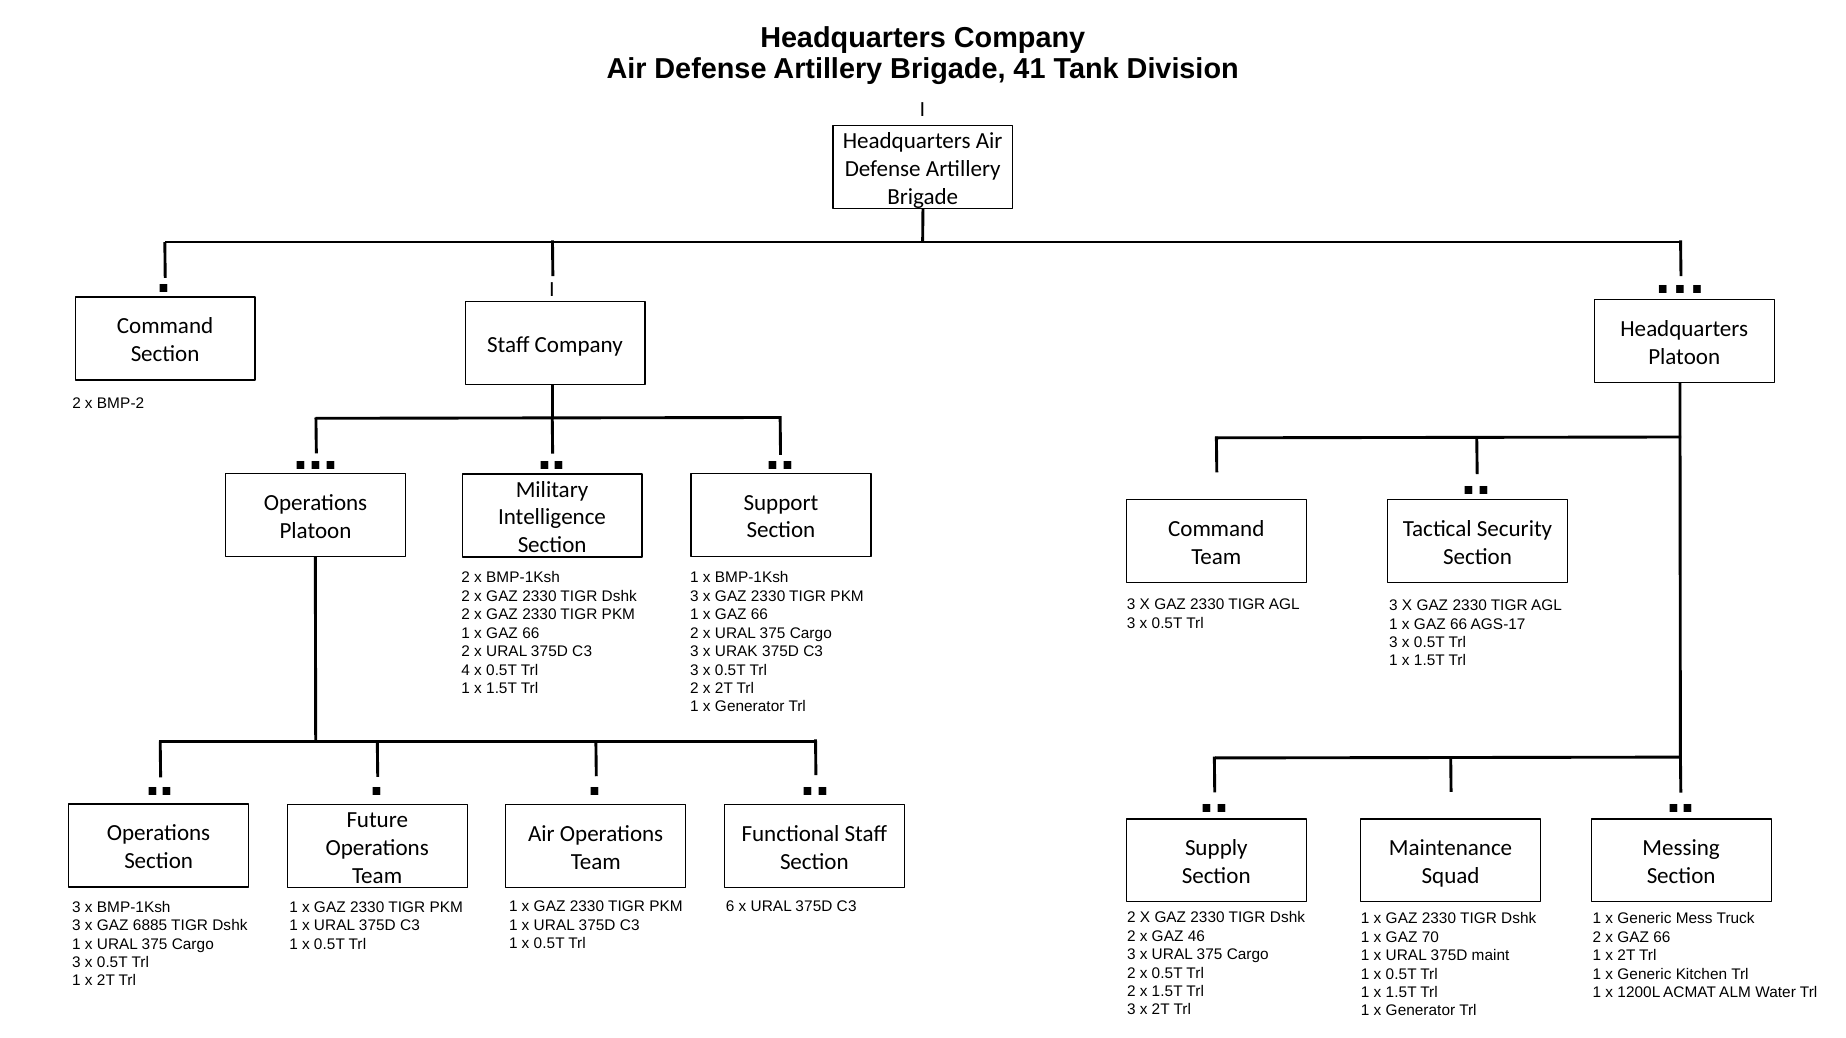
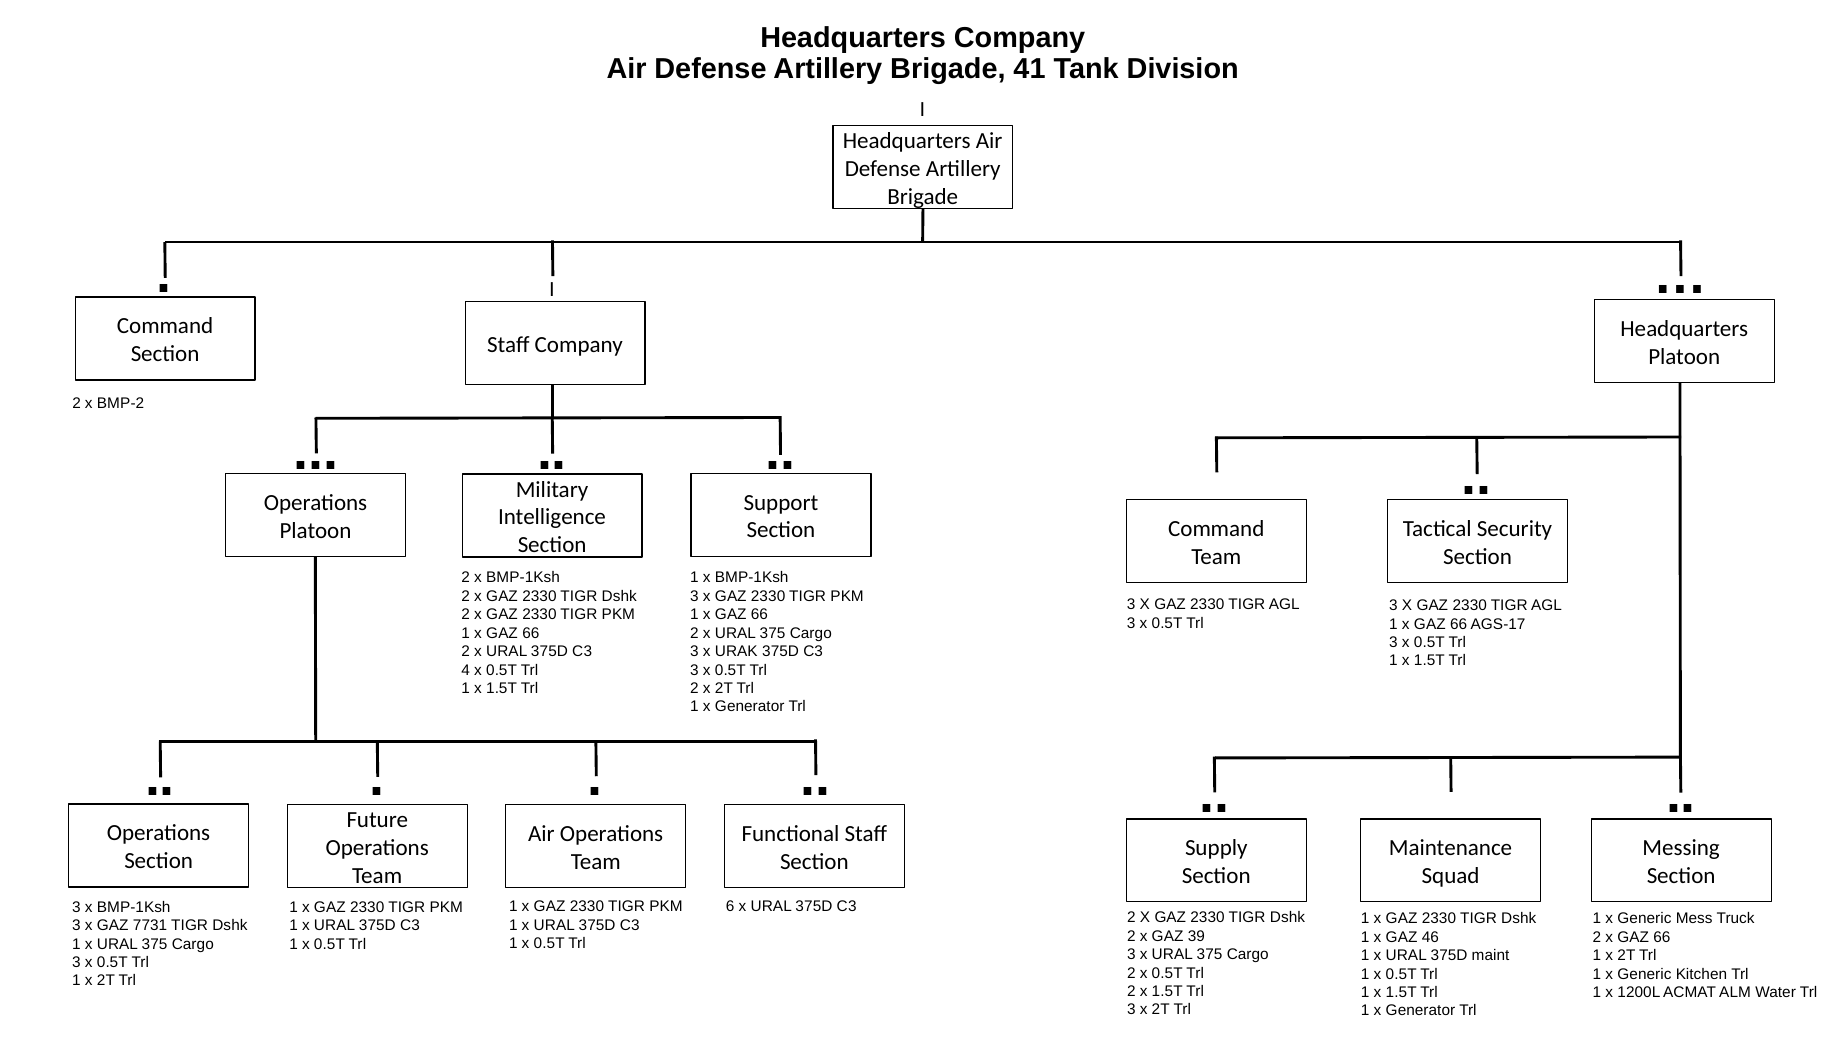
6885: 6885 -> 7731
46: 46 -> 39
70: 70 -> 46
